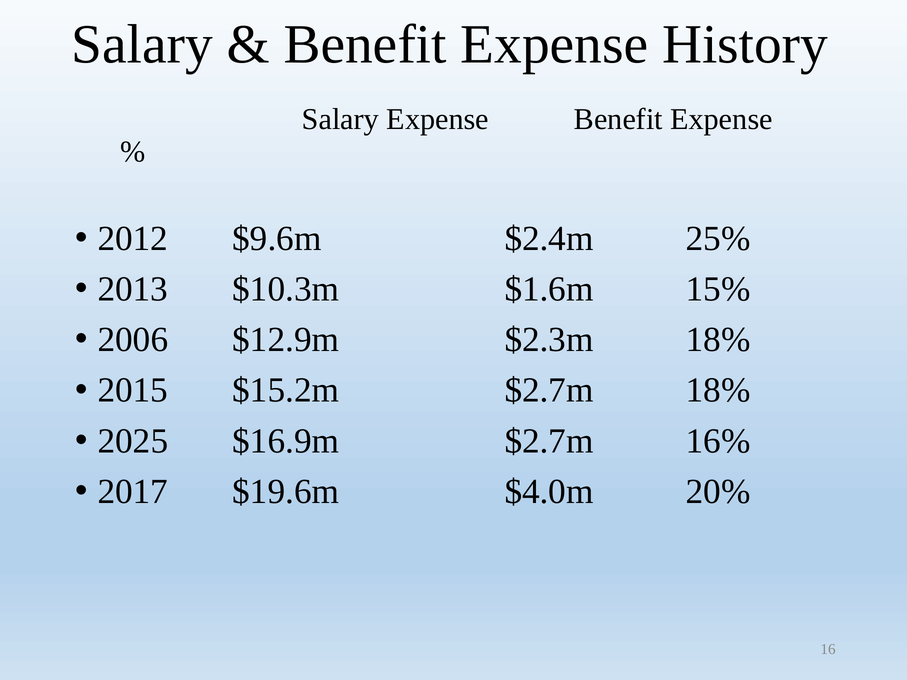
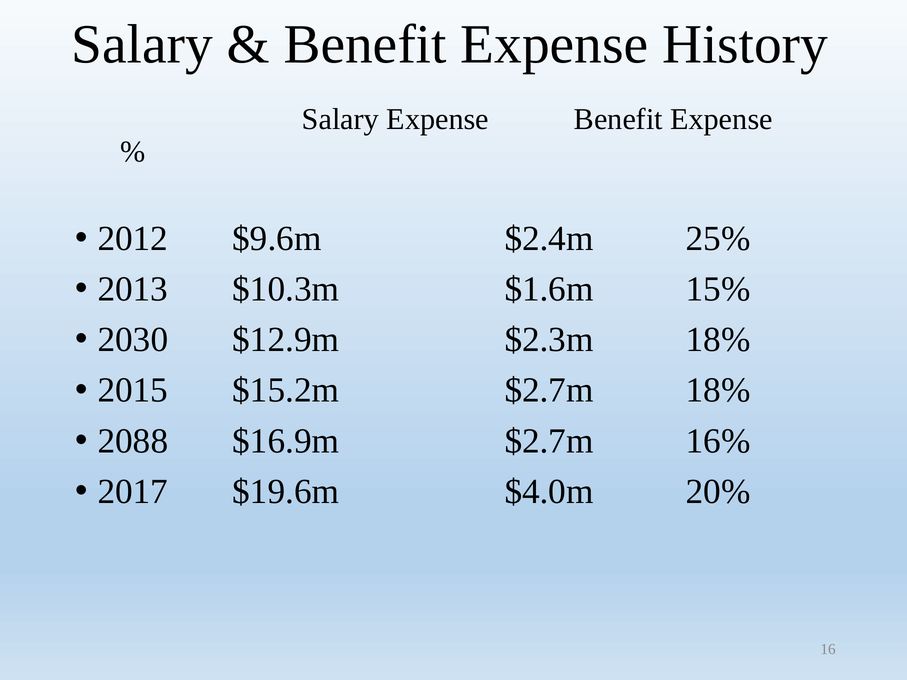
2006: 2006 -> 2030
2025: 2025 -> 2088
